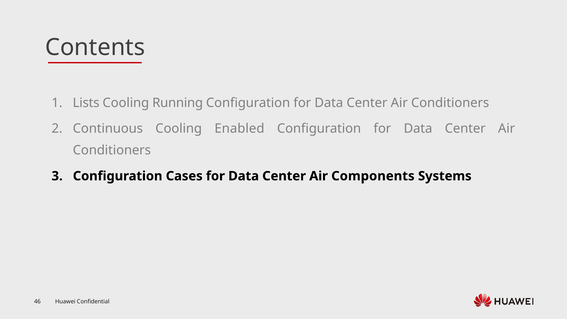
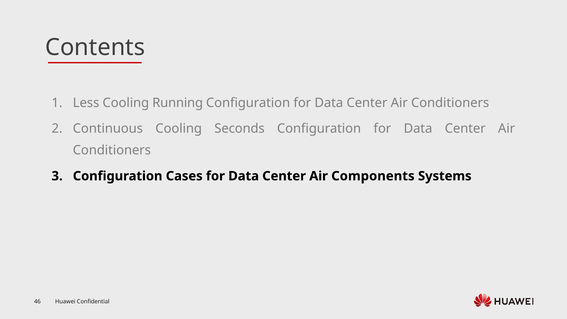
Lists: Lists -> Less
Enabled: Enabled -> Seconds
